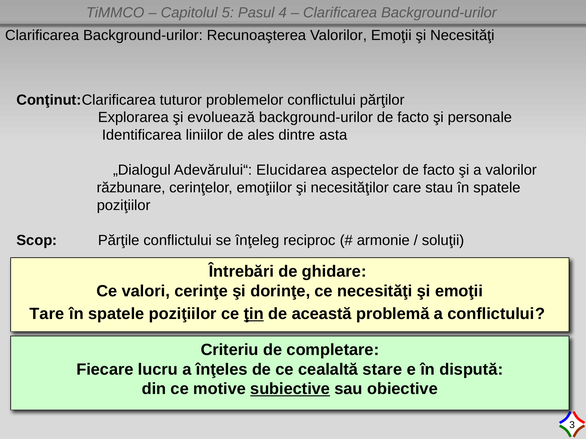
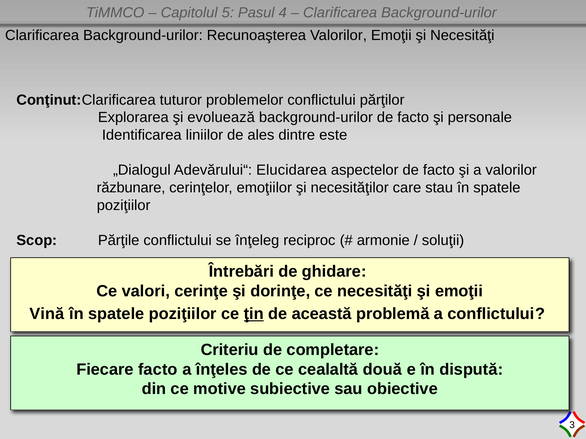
asta: asta -> este
Tare: Tare -> Vină
Fiecare lucru: lucru -> facto
stare: stare -> două
subiective underline: present -> none
